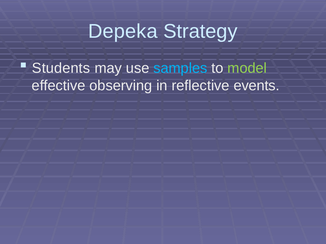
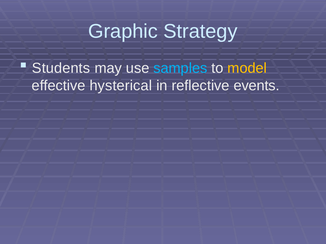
Depeka: Depeka -> Graphic
model colour: light green -> yellow
observing: observing -> hysterical
